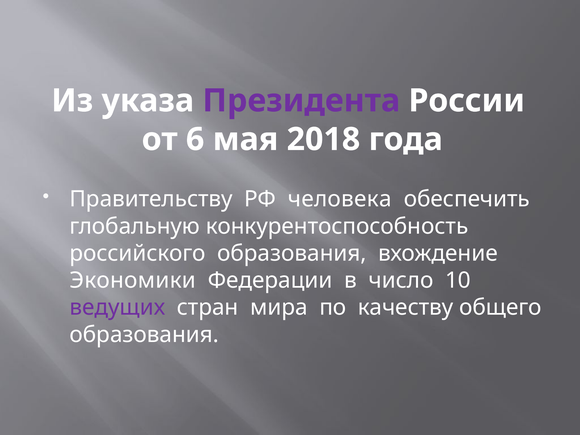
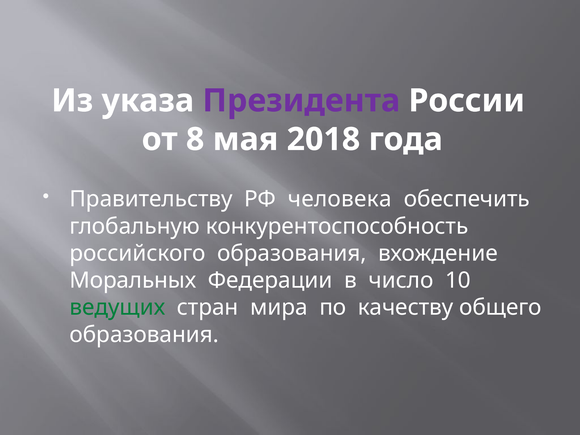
6: 6 -> 8
Экономики: Экономики -> Моральных
ведущих colour: purple -> green
